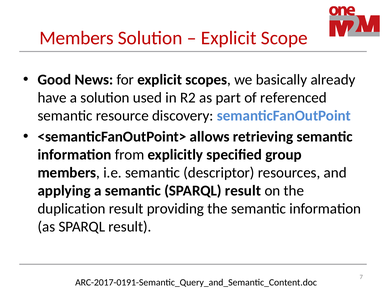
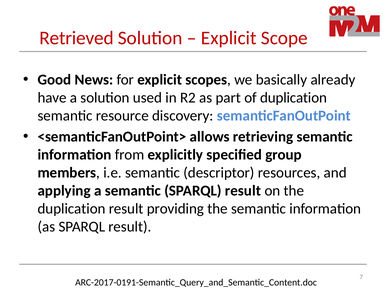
Members at (77, 38): Members -> Retrieved
of referenced: referenced -> duplication
